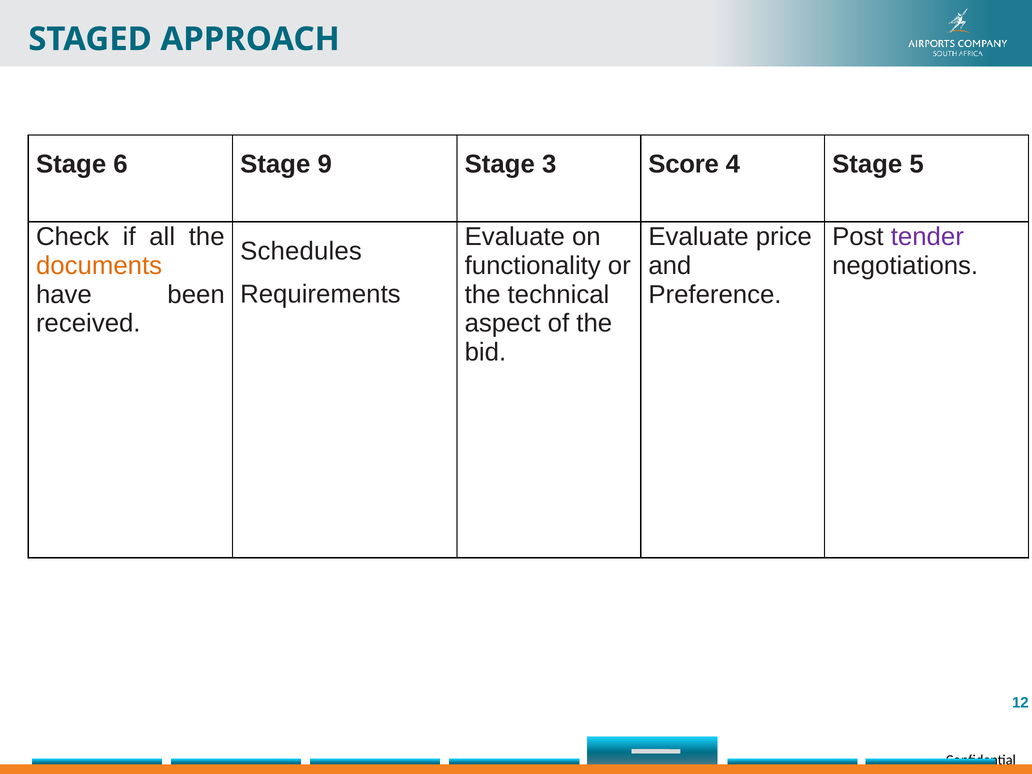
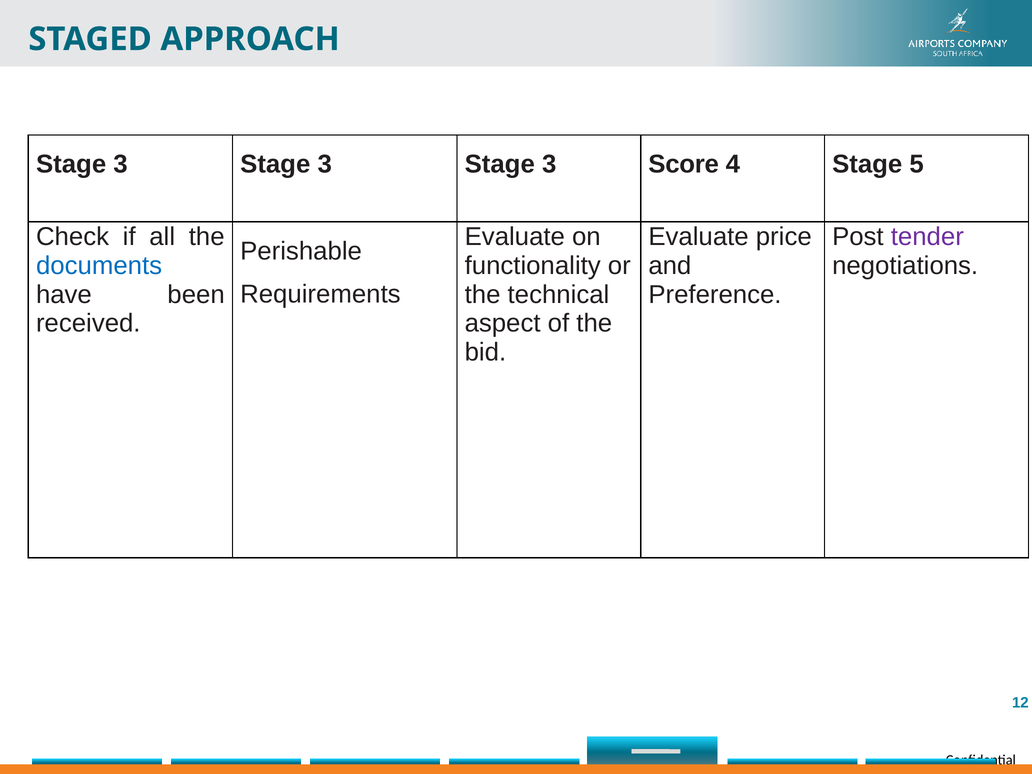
6 at (121, 164): 6 -> 3
9 at (325, 164): 9 -> 3
Schedules: Schedules -> Perishable
documents colour: orange -> blue
